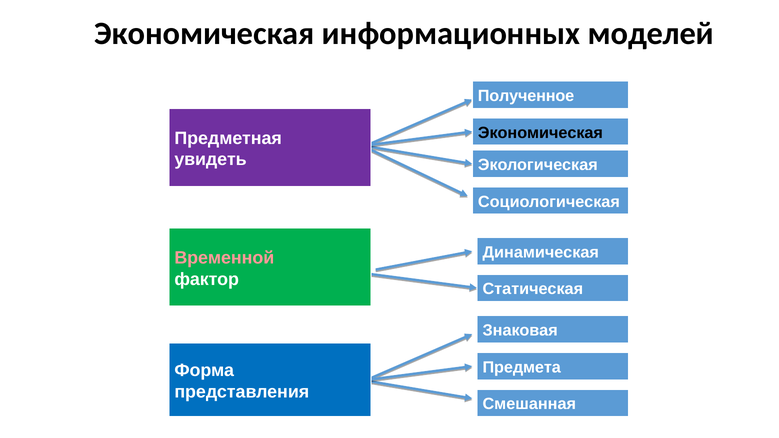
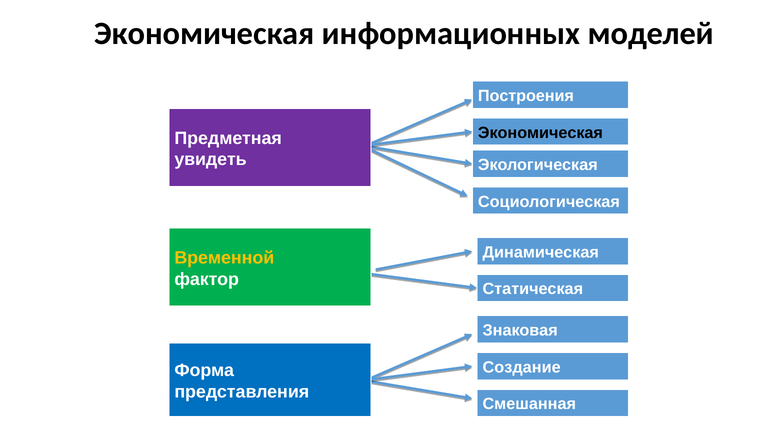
Полученное: Полученное -> Построения
Временной colour: pink -> yellow
Предмета: Предмета -> Создание
